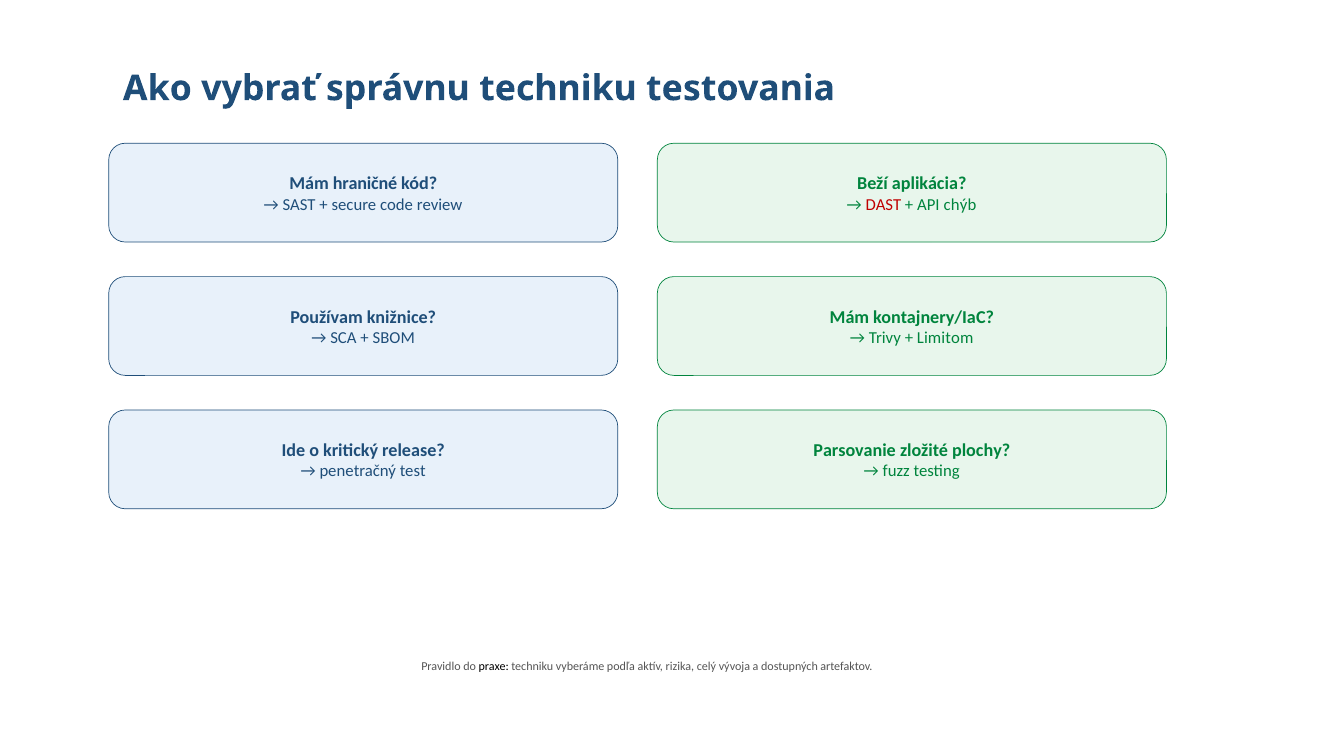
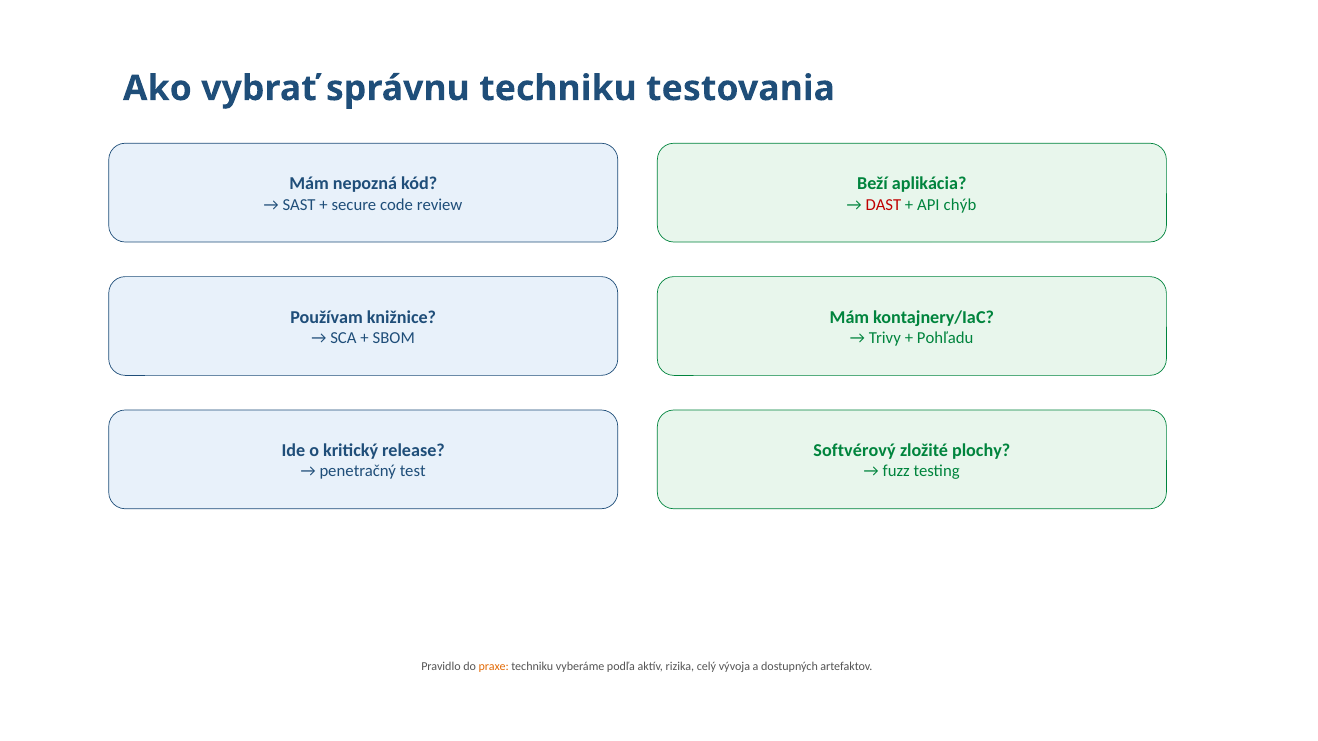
hraničné: hraničné -> nepozná
Limitom: Limitom -> Pohľadu
Parsovanie: Parsovanie -> Softvérový
praxe colour: black -> orange
